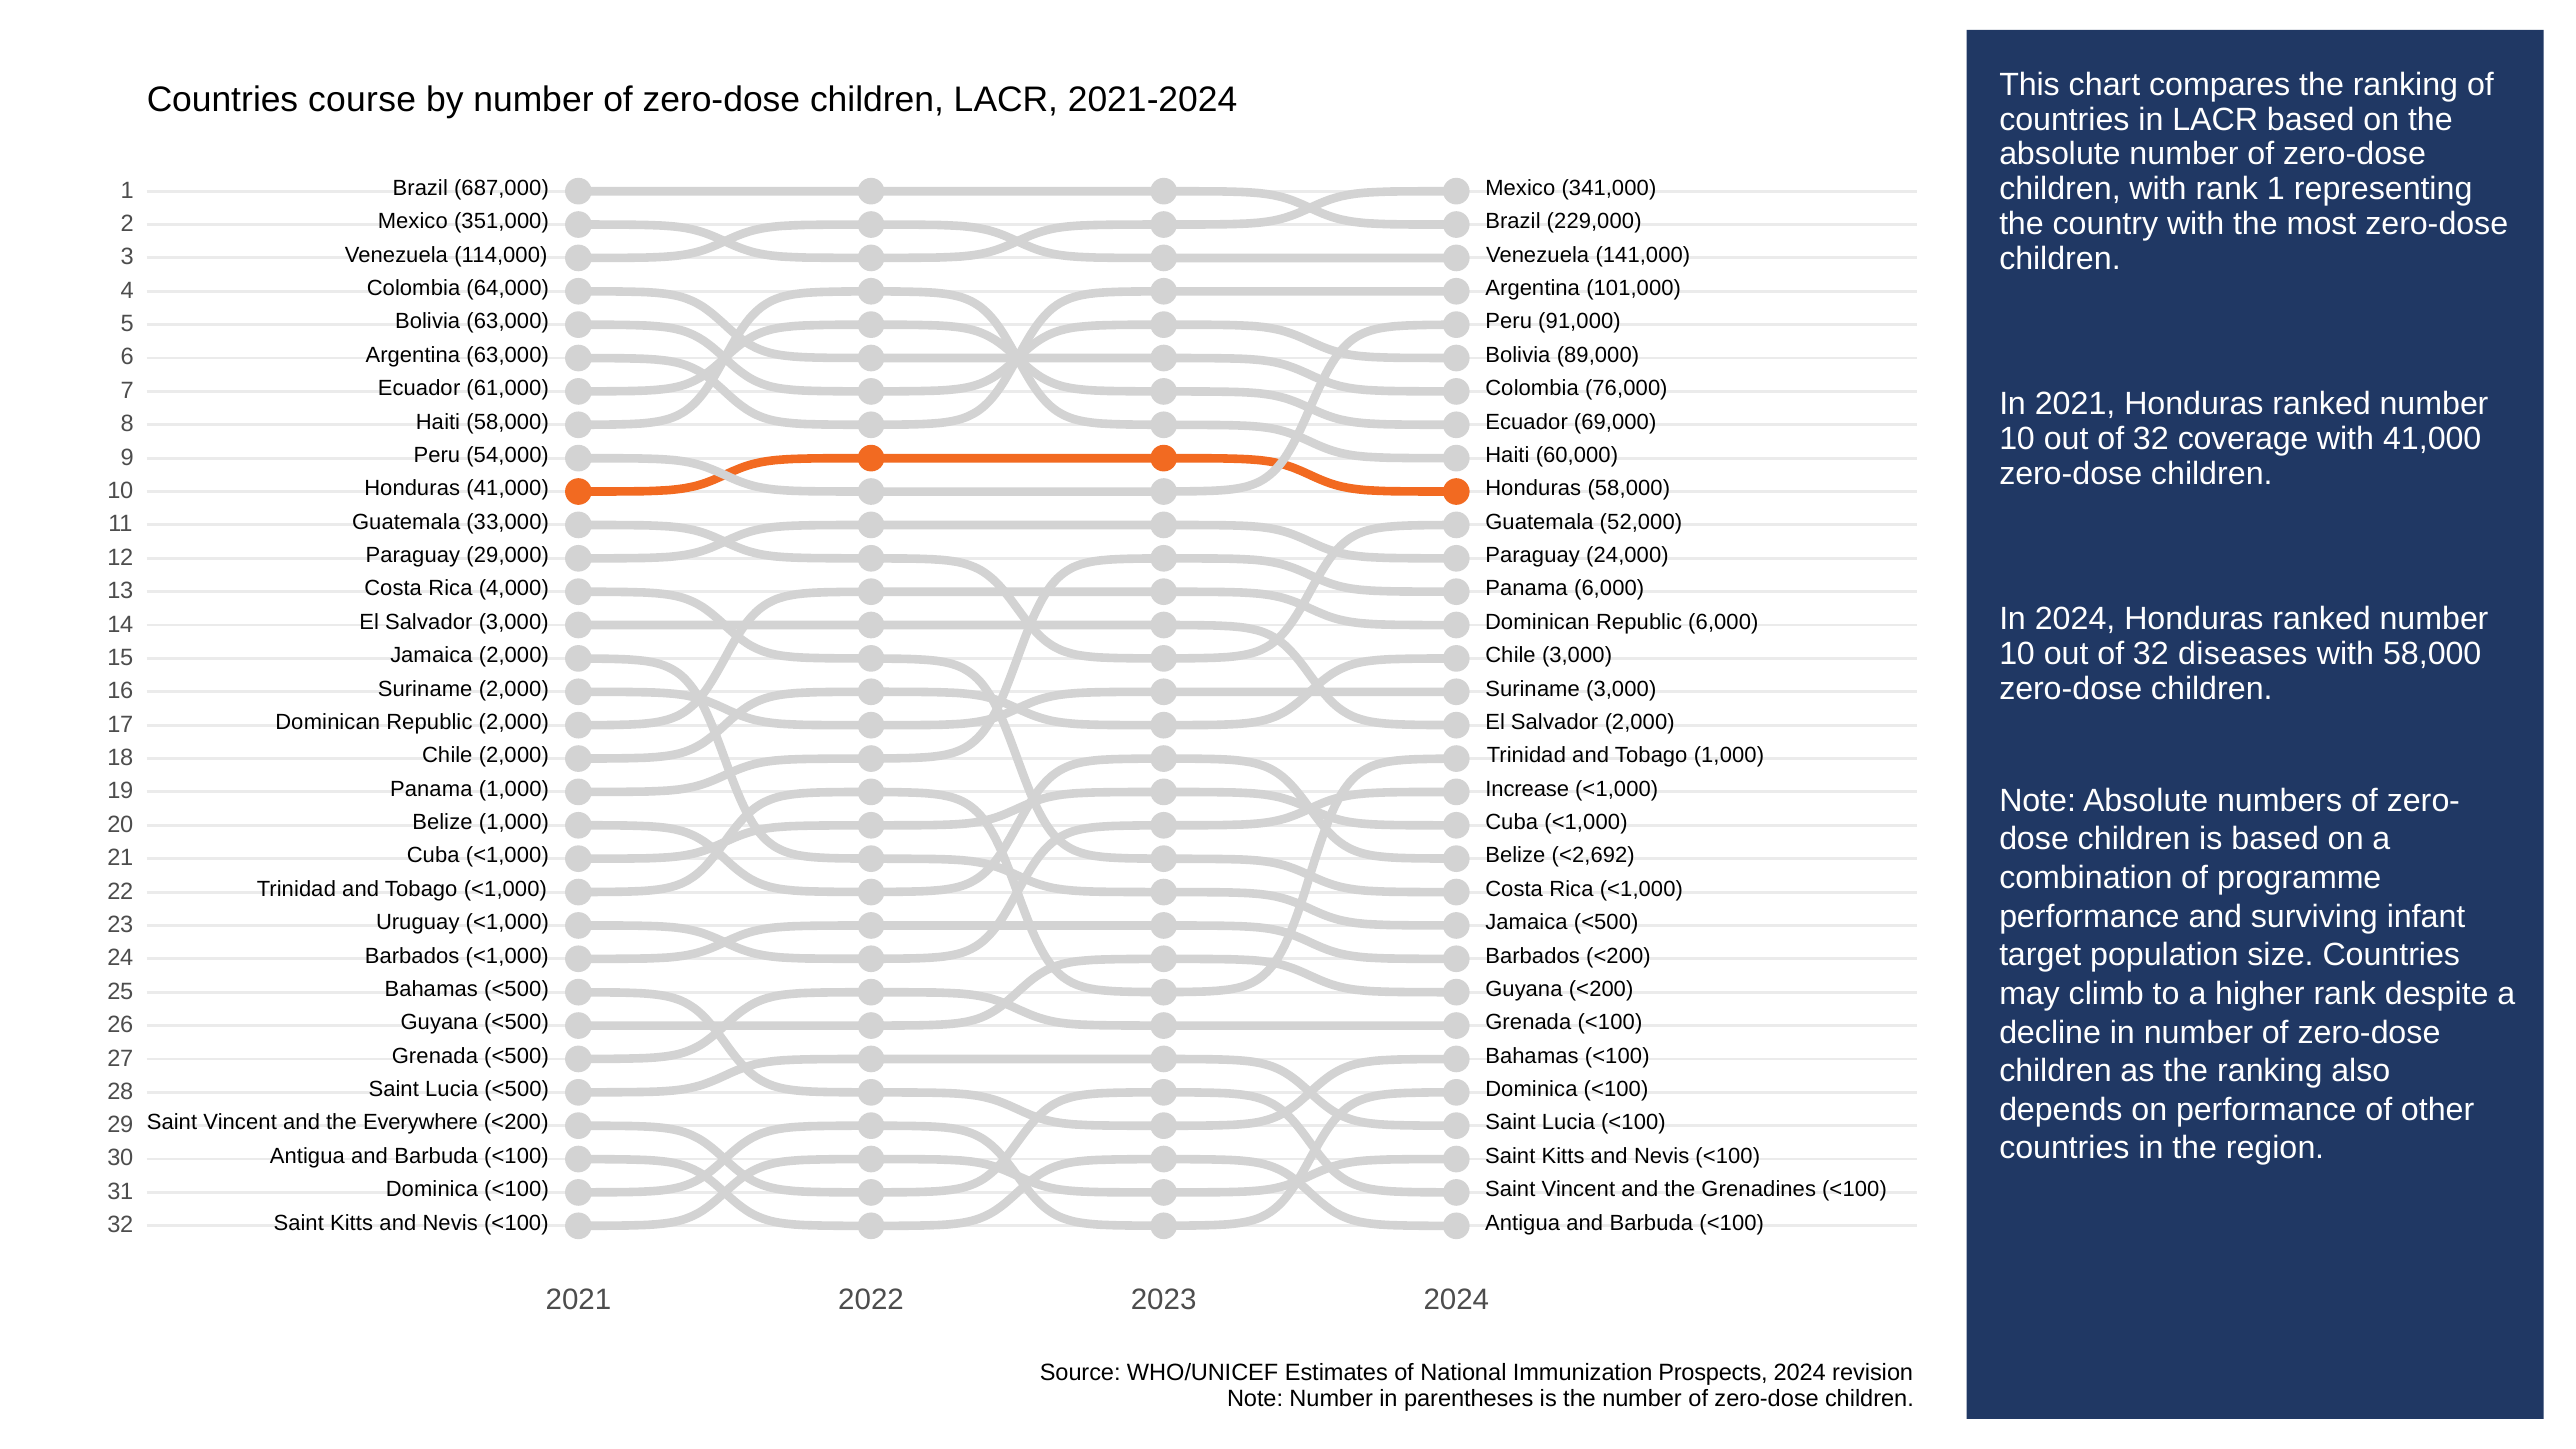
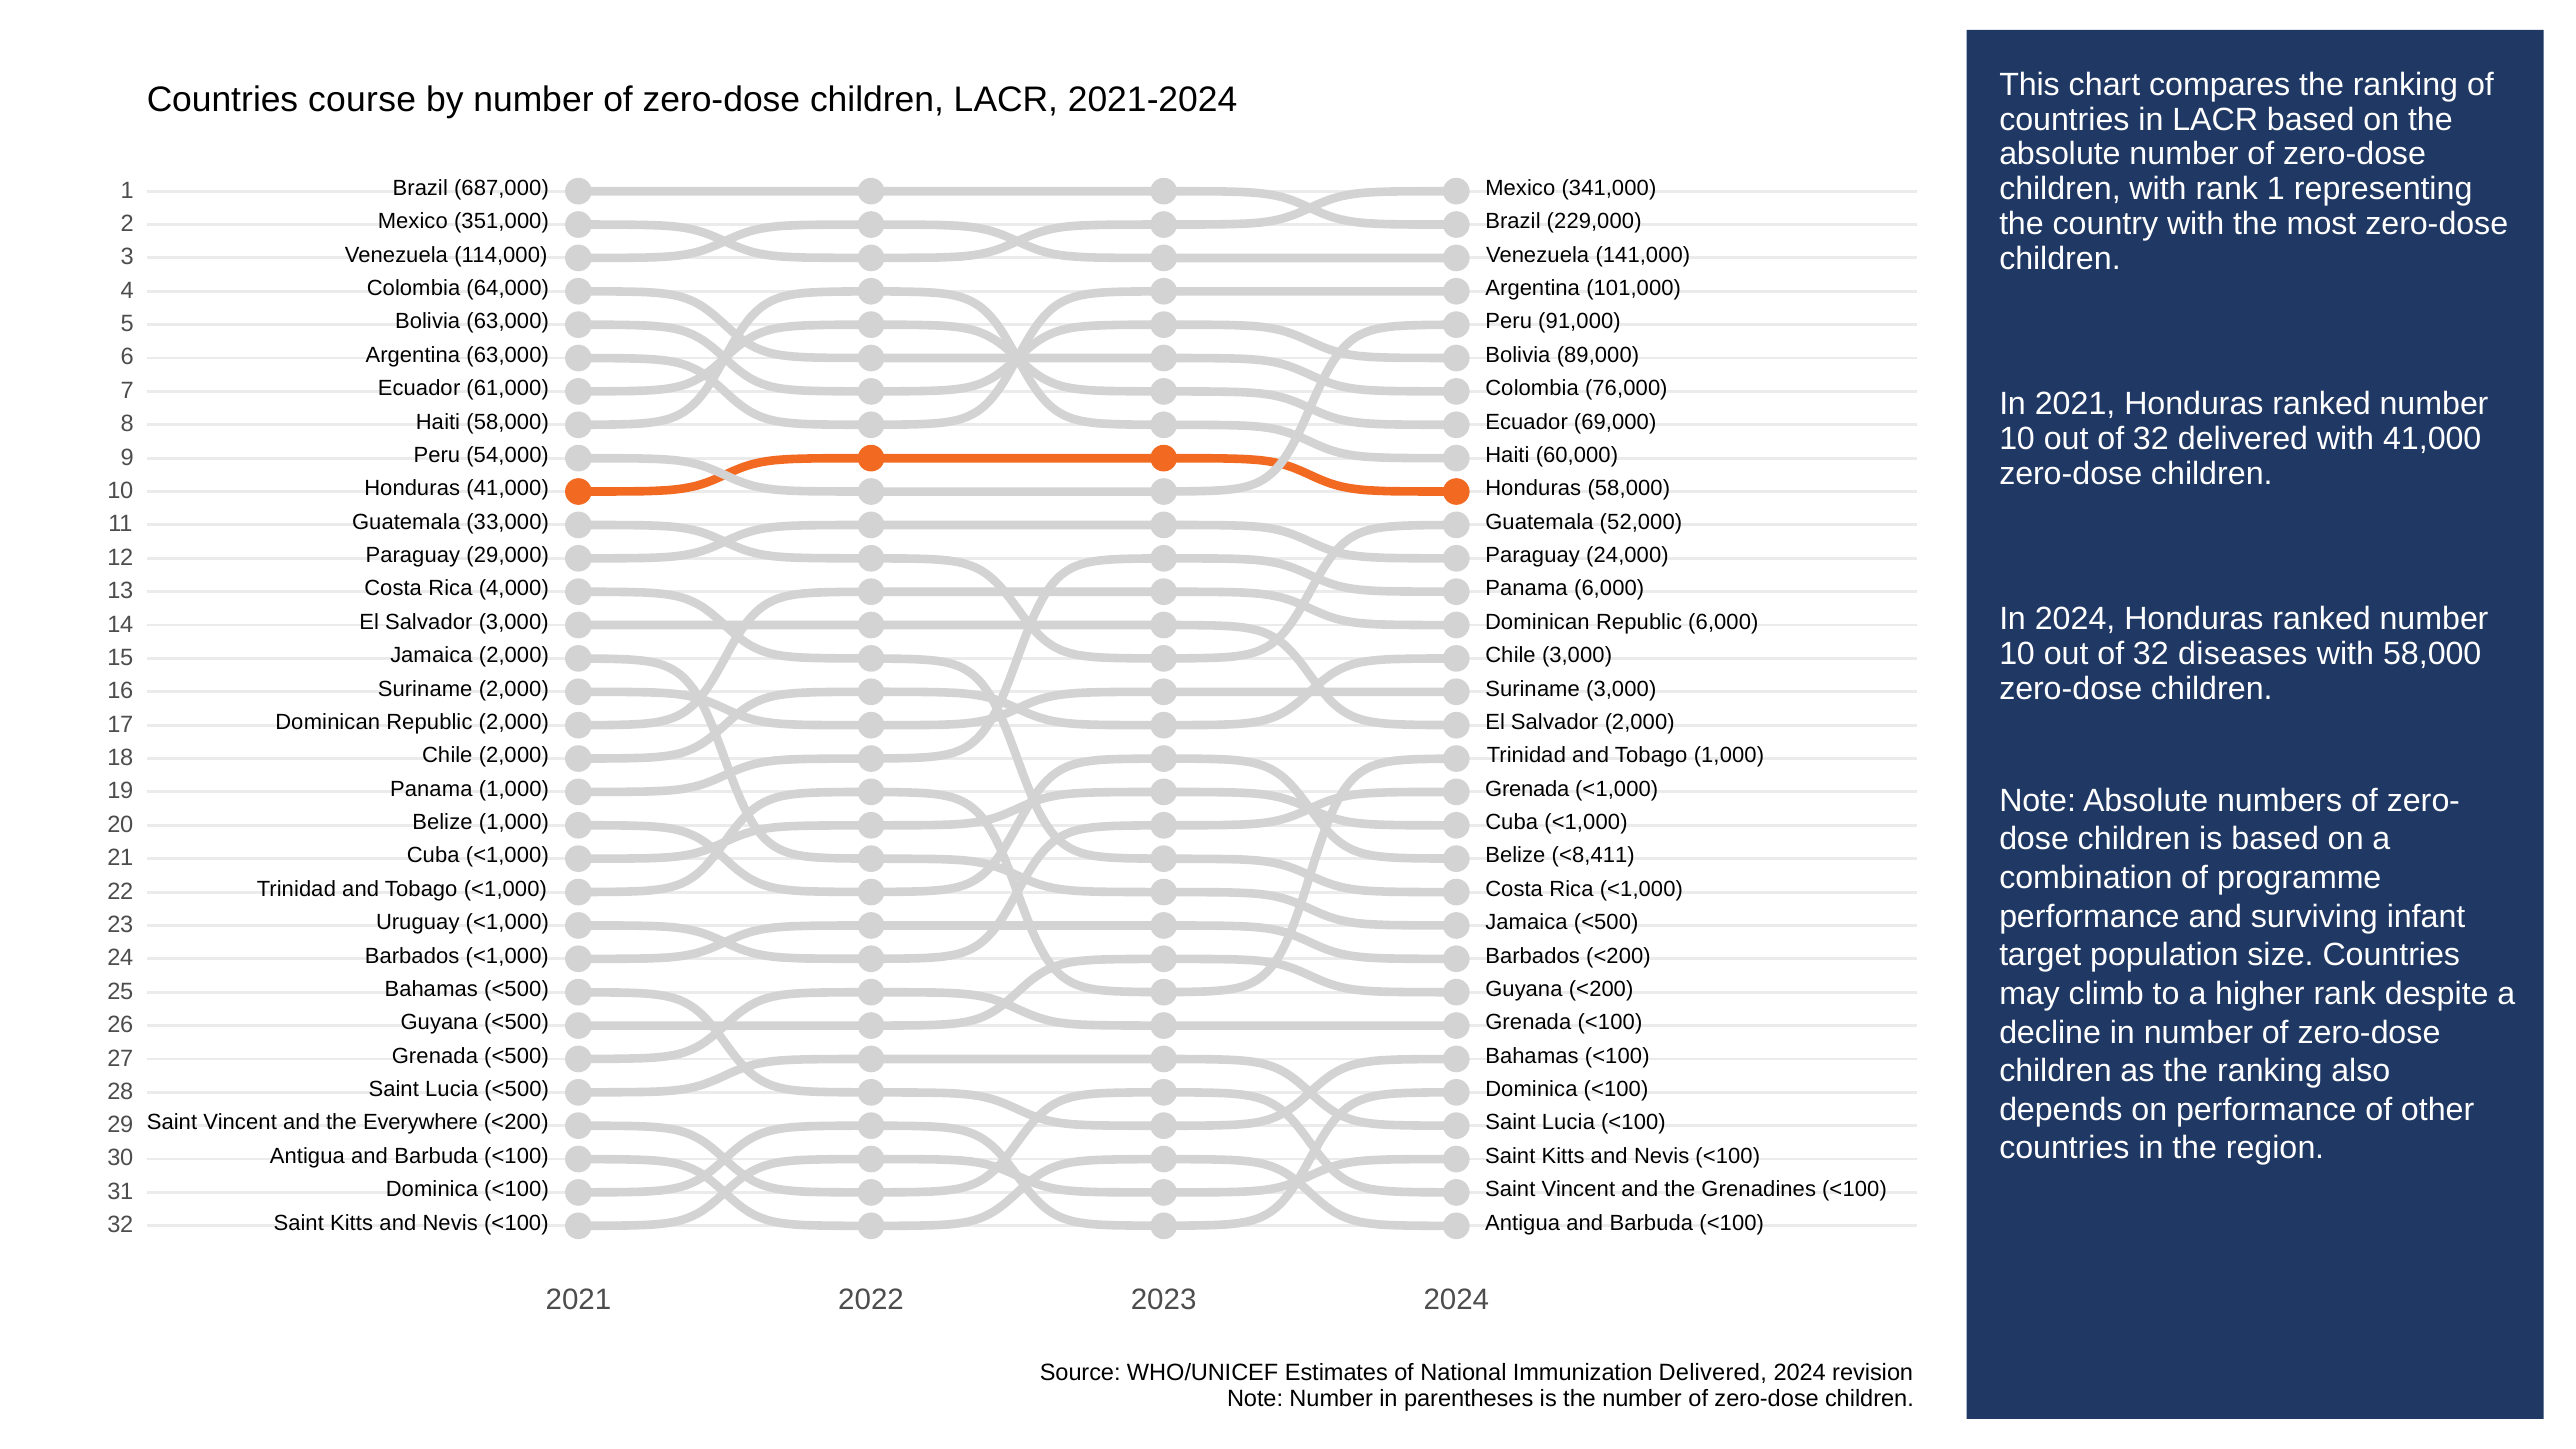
32 coverage: coverage -> delivered
Increase at (1527, 789): Increase -> Grenada
<2,692: <2,692 -> <8,411
Immunization Prospects: Prospects -> Delivered
